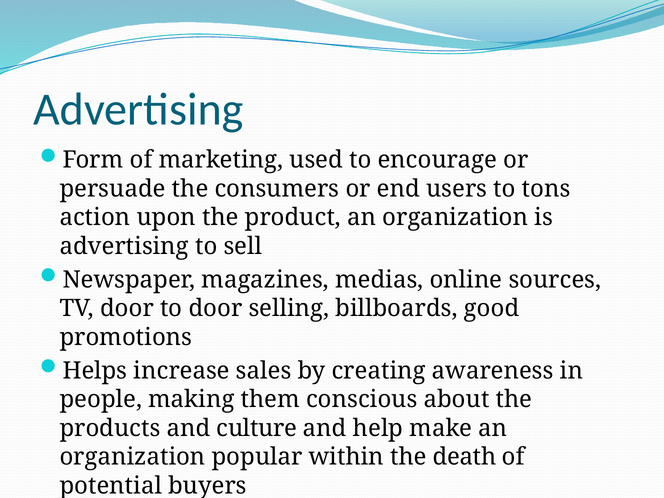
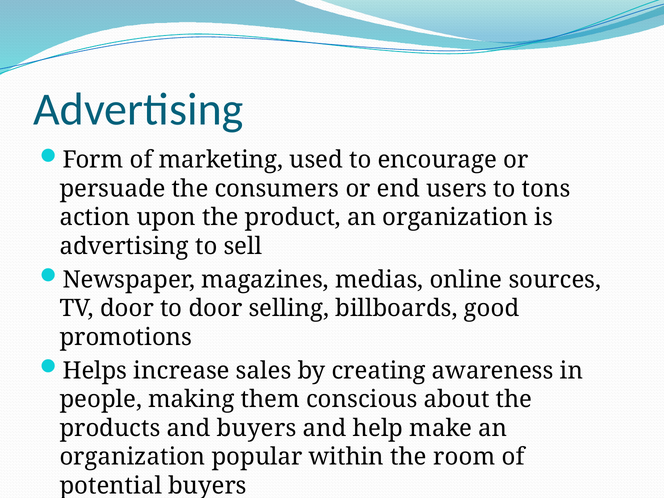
and culture: culture -> buyers
death: death -> room
